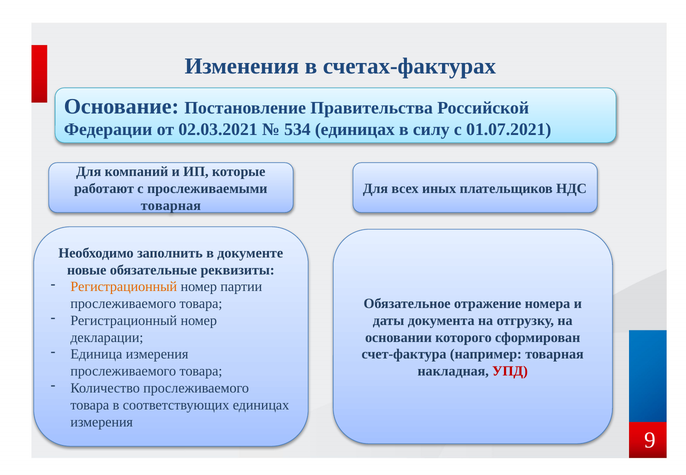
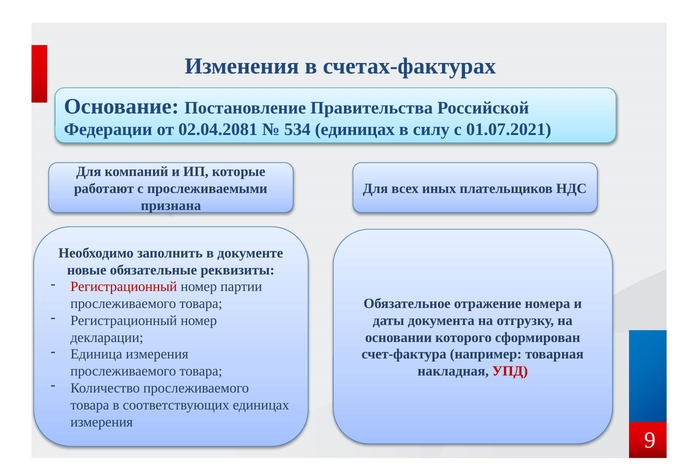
02.03.2021: 02.03.2021 -> 02.04.2081
товарная at (171, 205): товарная -> признана
Регистрационный at (124, 287) colour: orange -> red
